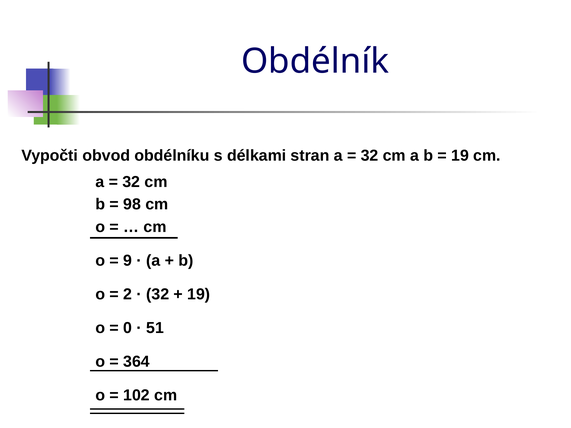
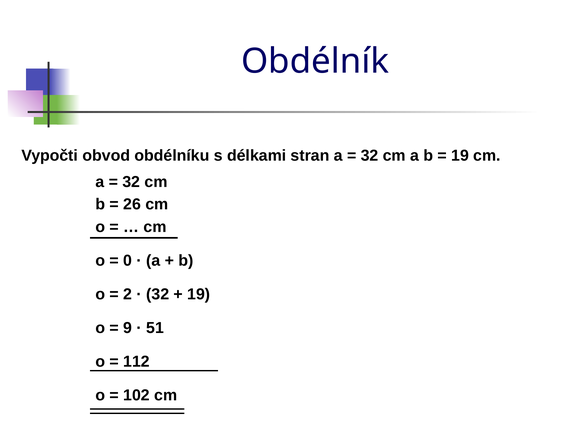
98: 98 -> 26
9: 9 -> 0
0: 0 -> 9
364: 364 -> 112
